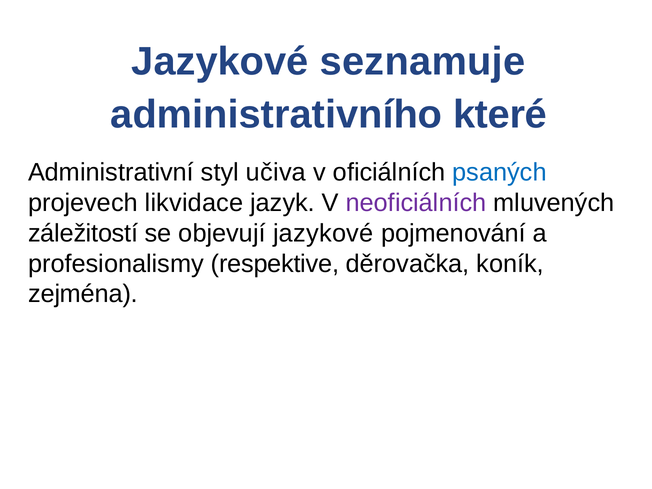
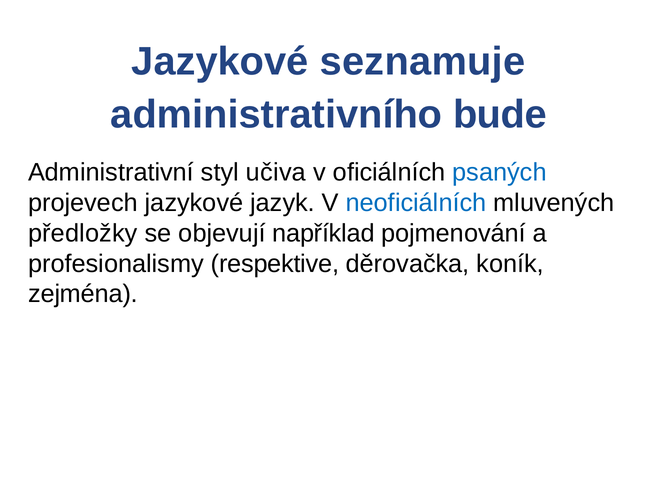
které: které -> bude
projevech likvidace: likvidace -> jazykové
neoficiálních colour: purple -> blue
záležitostí: záležitostí -> předložky
objevují jazykové: jazykové -> například
